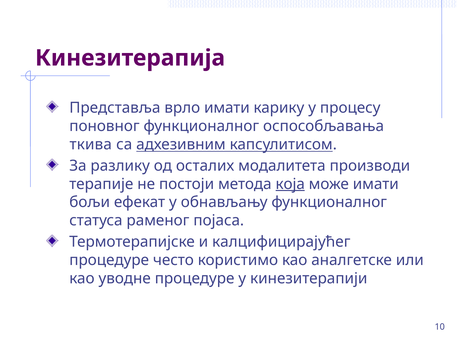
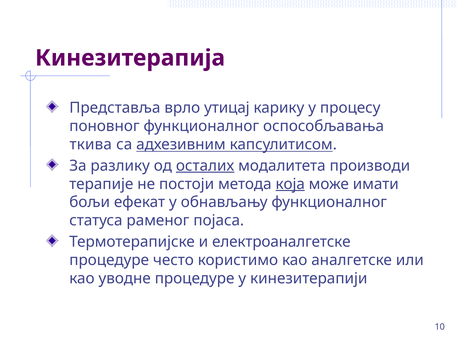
врло имати: имати -> утицај
осталих underline: none -> present
калцифицирајућег: калцифицирајућег -> електроаналгетске
